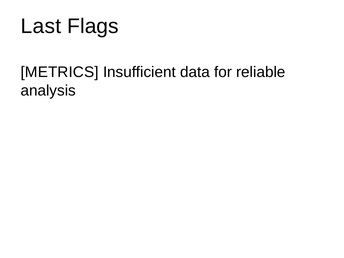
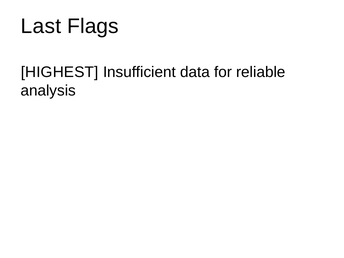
METRICS: METRICS -> HIGHEST
